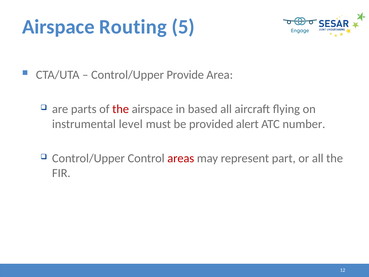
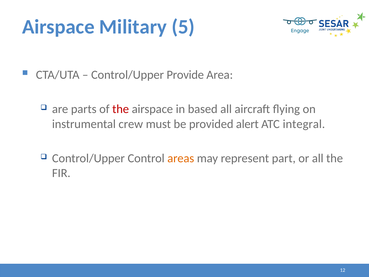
Routing: Routing -> Military
level: level -> crew
number: number -> integral
areas colour: red -> orange
